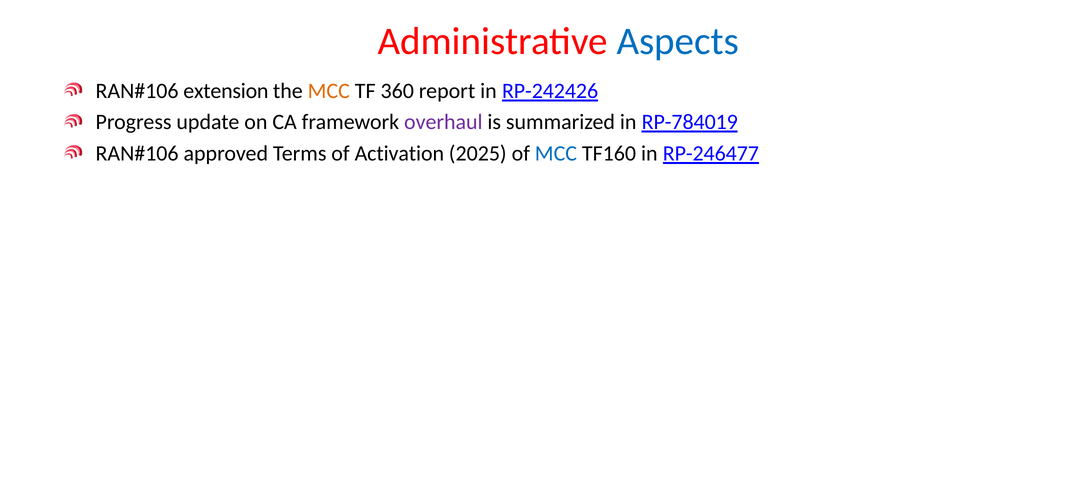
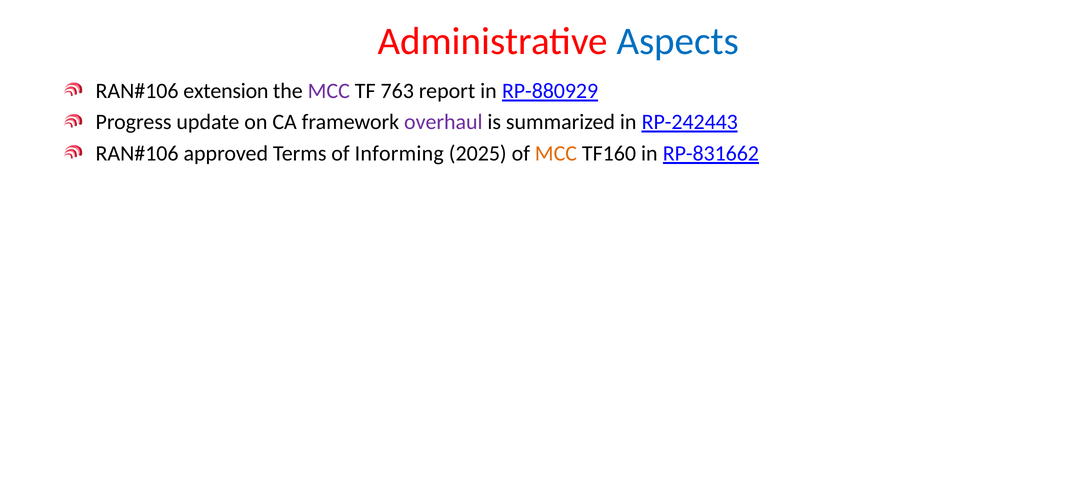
MCC at (329, 91) colour: orange -> purple
360: 360 -> 763
RP-242426: RP-242426 -> RP-880929
RP-784019: RP-784019 -> RP-242443
Activation: Activation -> Informing
MCC at (556, 153) colour: blue -> orange
RP-246477: RP-246477 -> RP-831662
